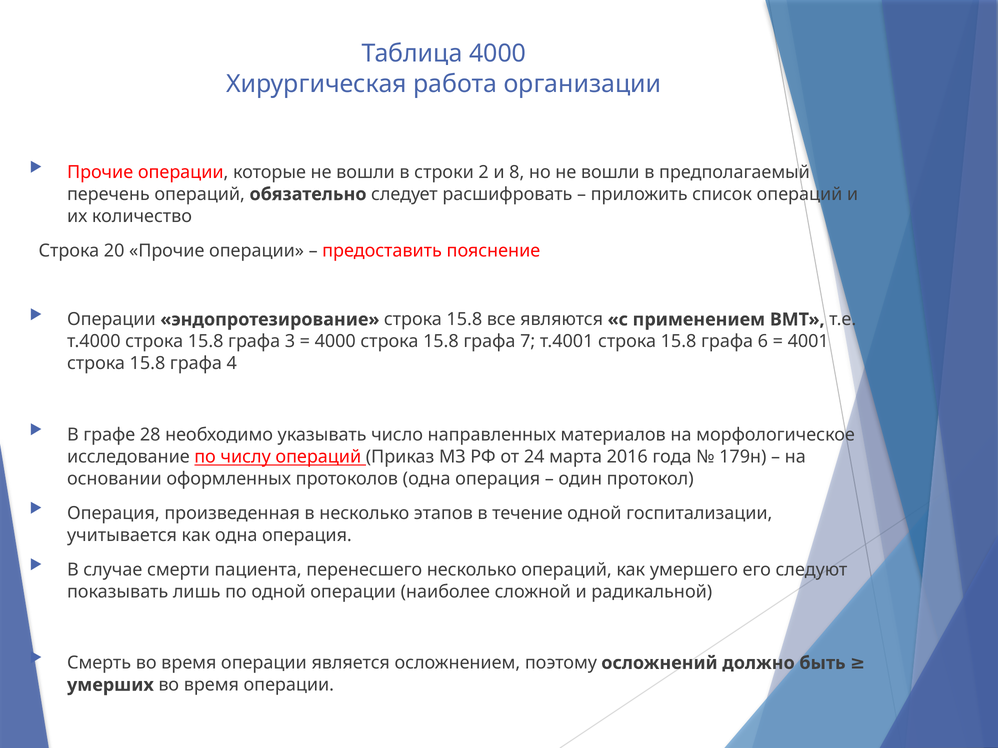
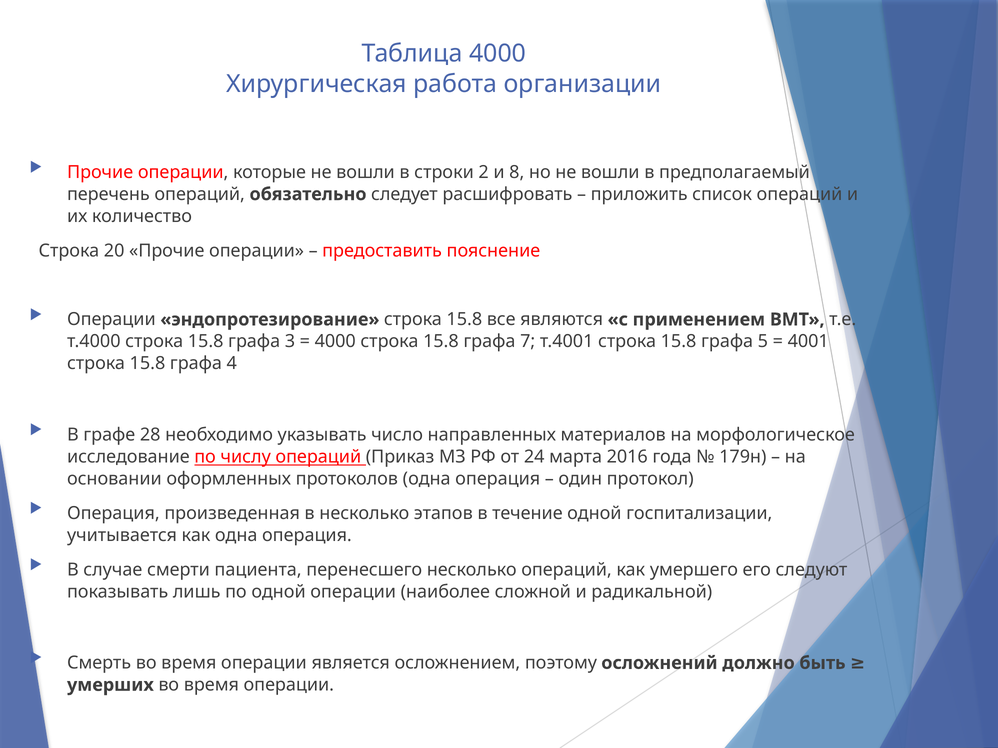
6: 6 -> 5
